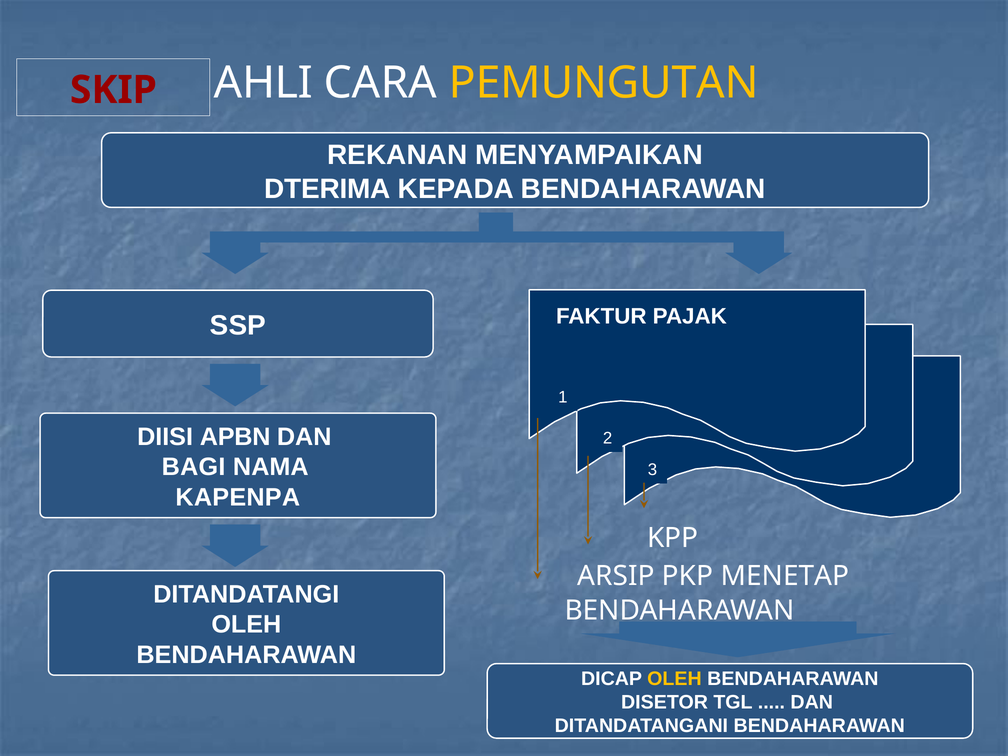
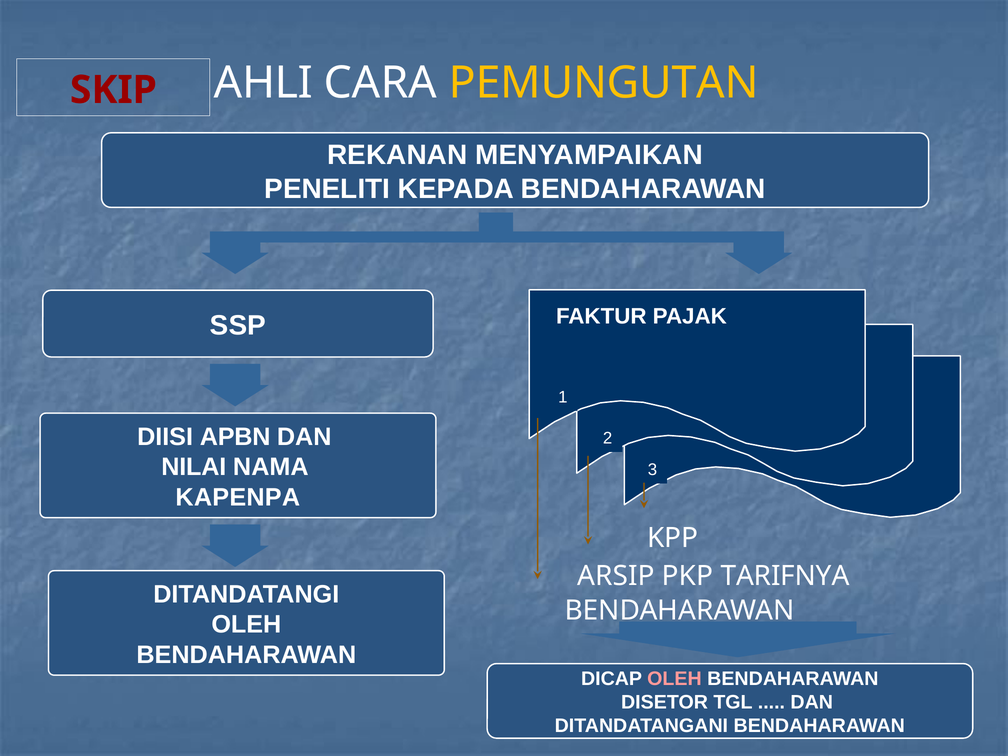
DTERIMA: DTERIMA -> PENELITI
BAGI: BAGI -> NILAI
MENETAP: MENETAP -> TARIFNYA
OLEH at (674, 679) colour: yellow -> pink
